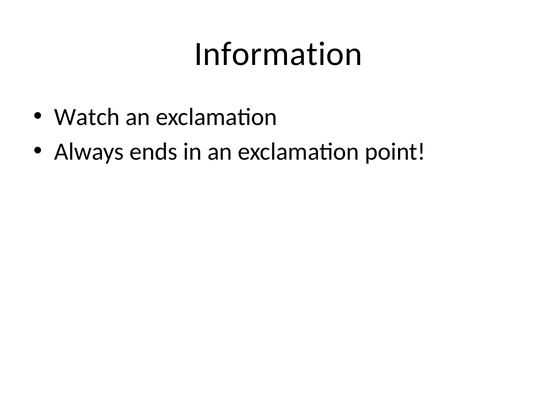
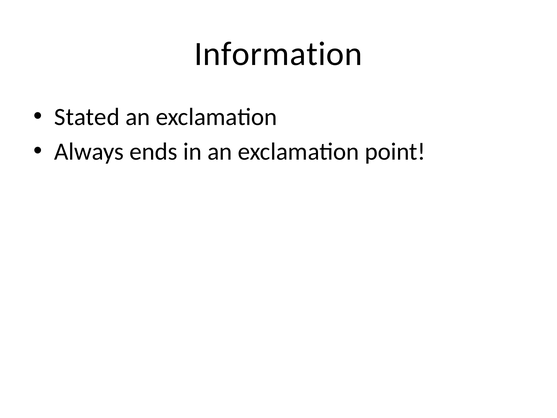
Watch: Watch -> Stated
